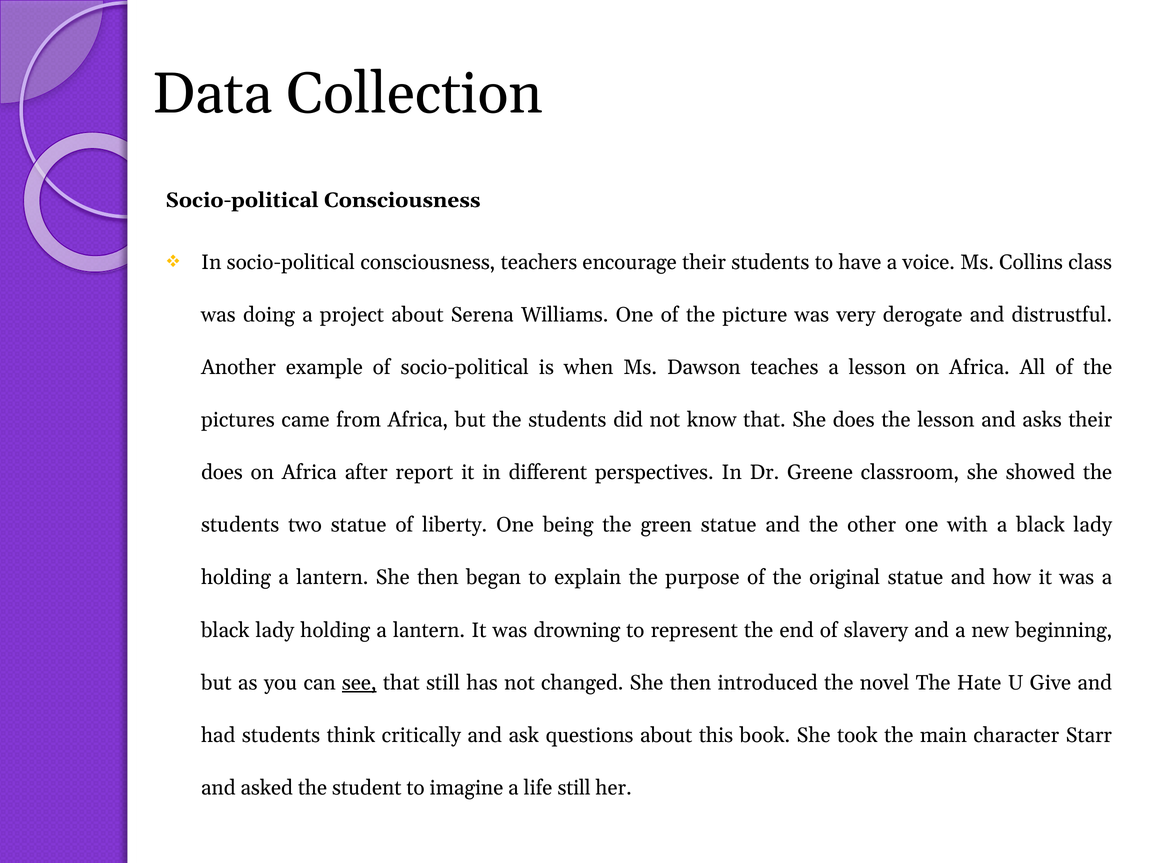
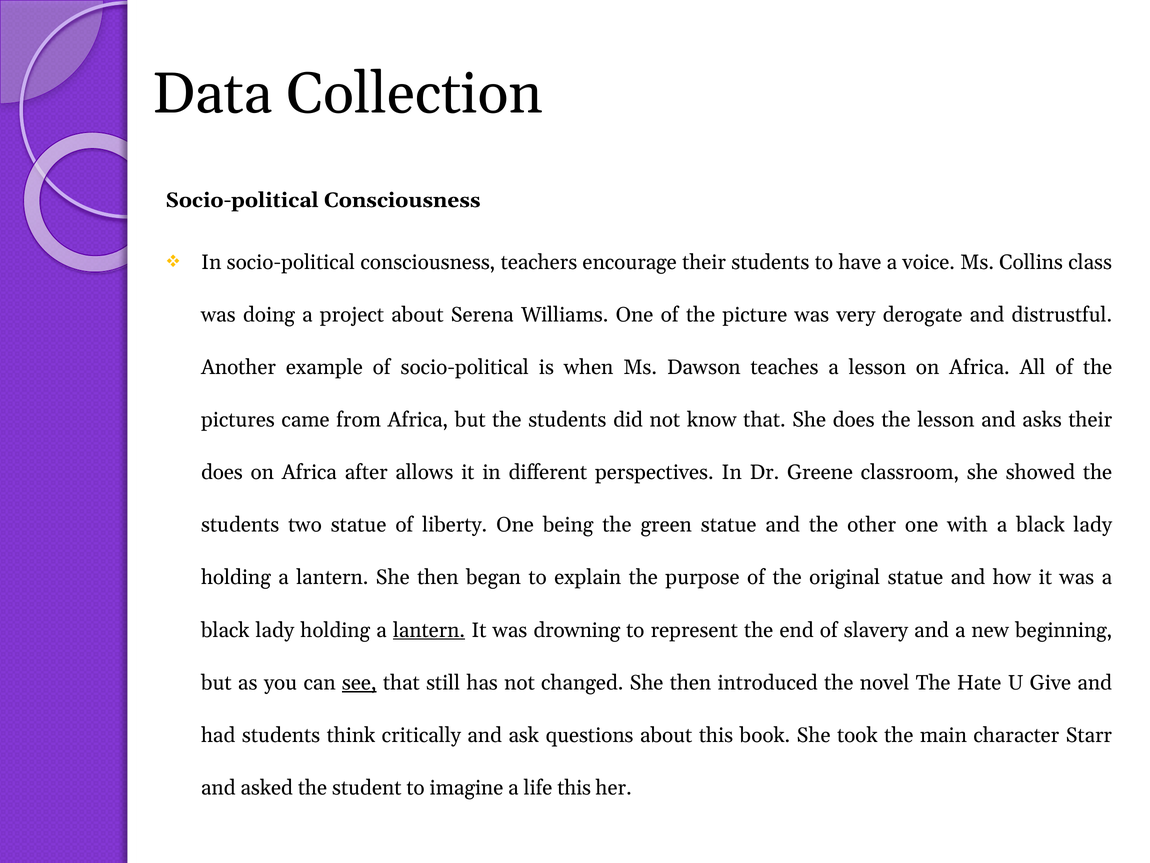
report: report -> allows
lantern at (429, 630) underline: none -> present
life still: still -> this
